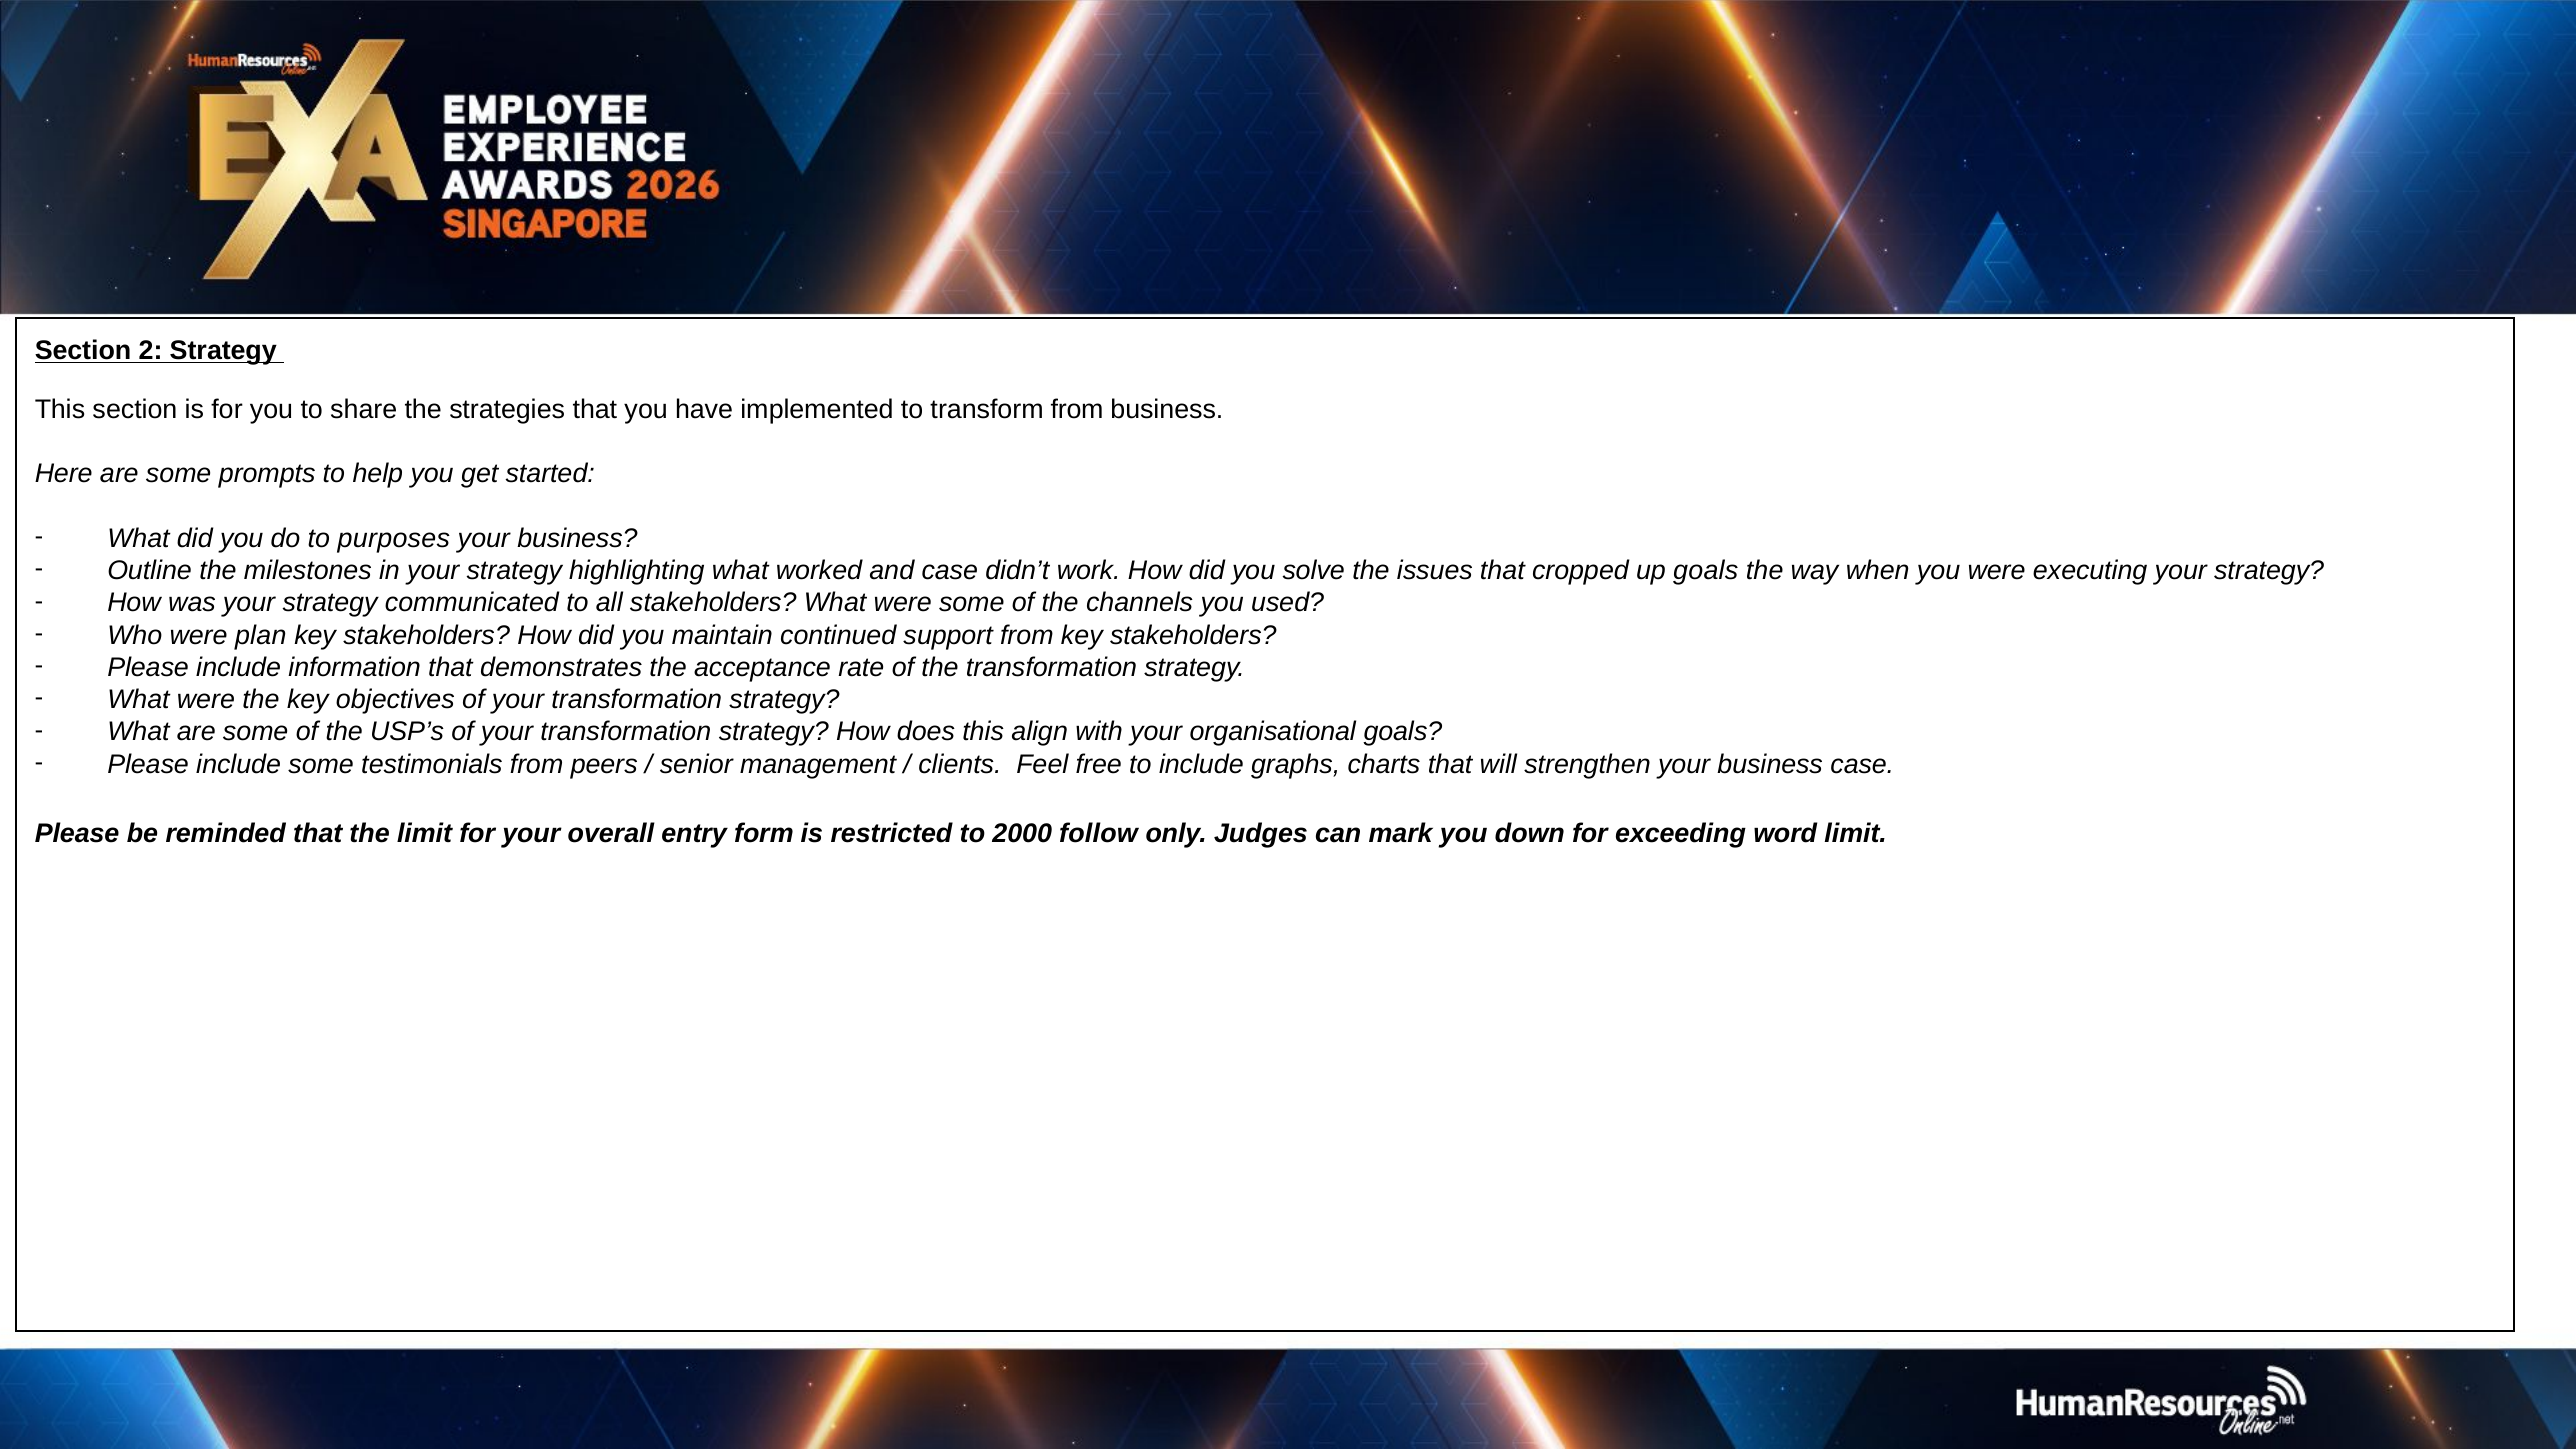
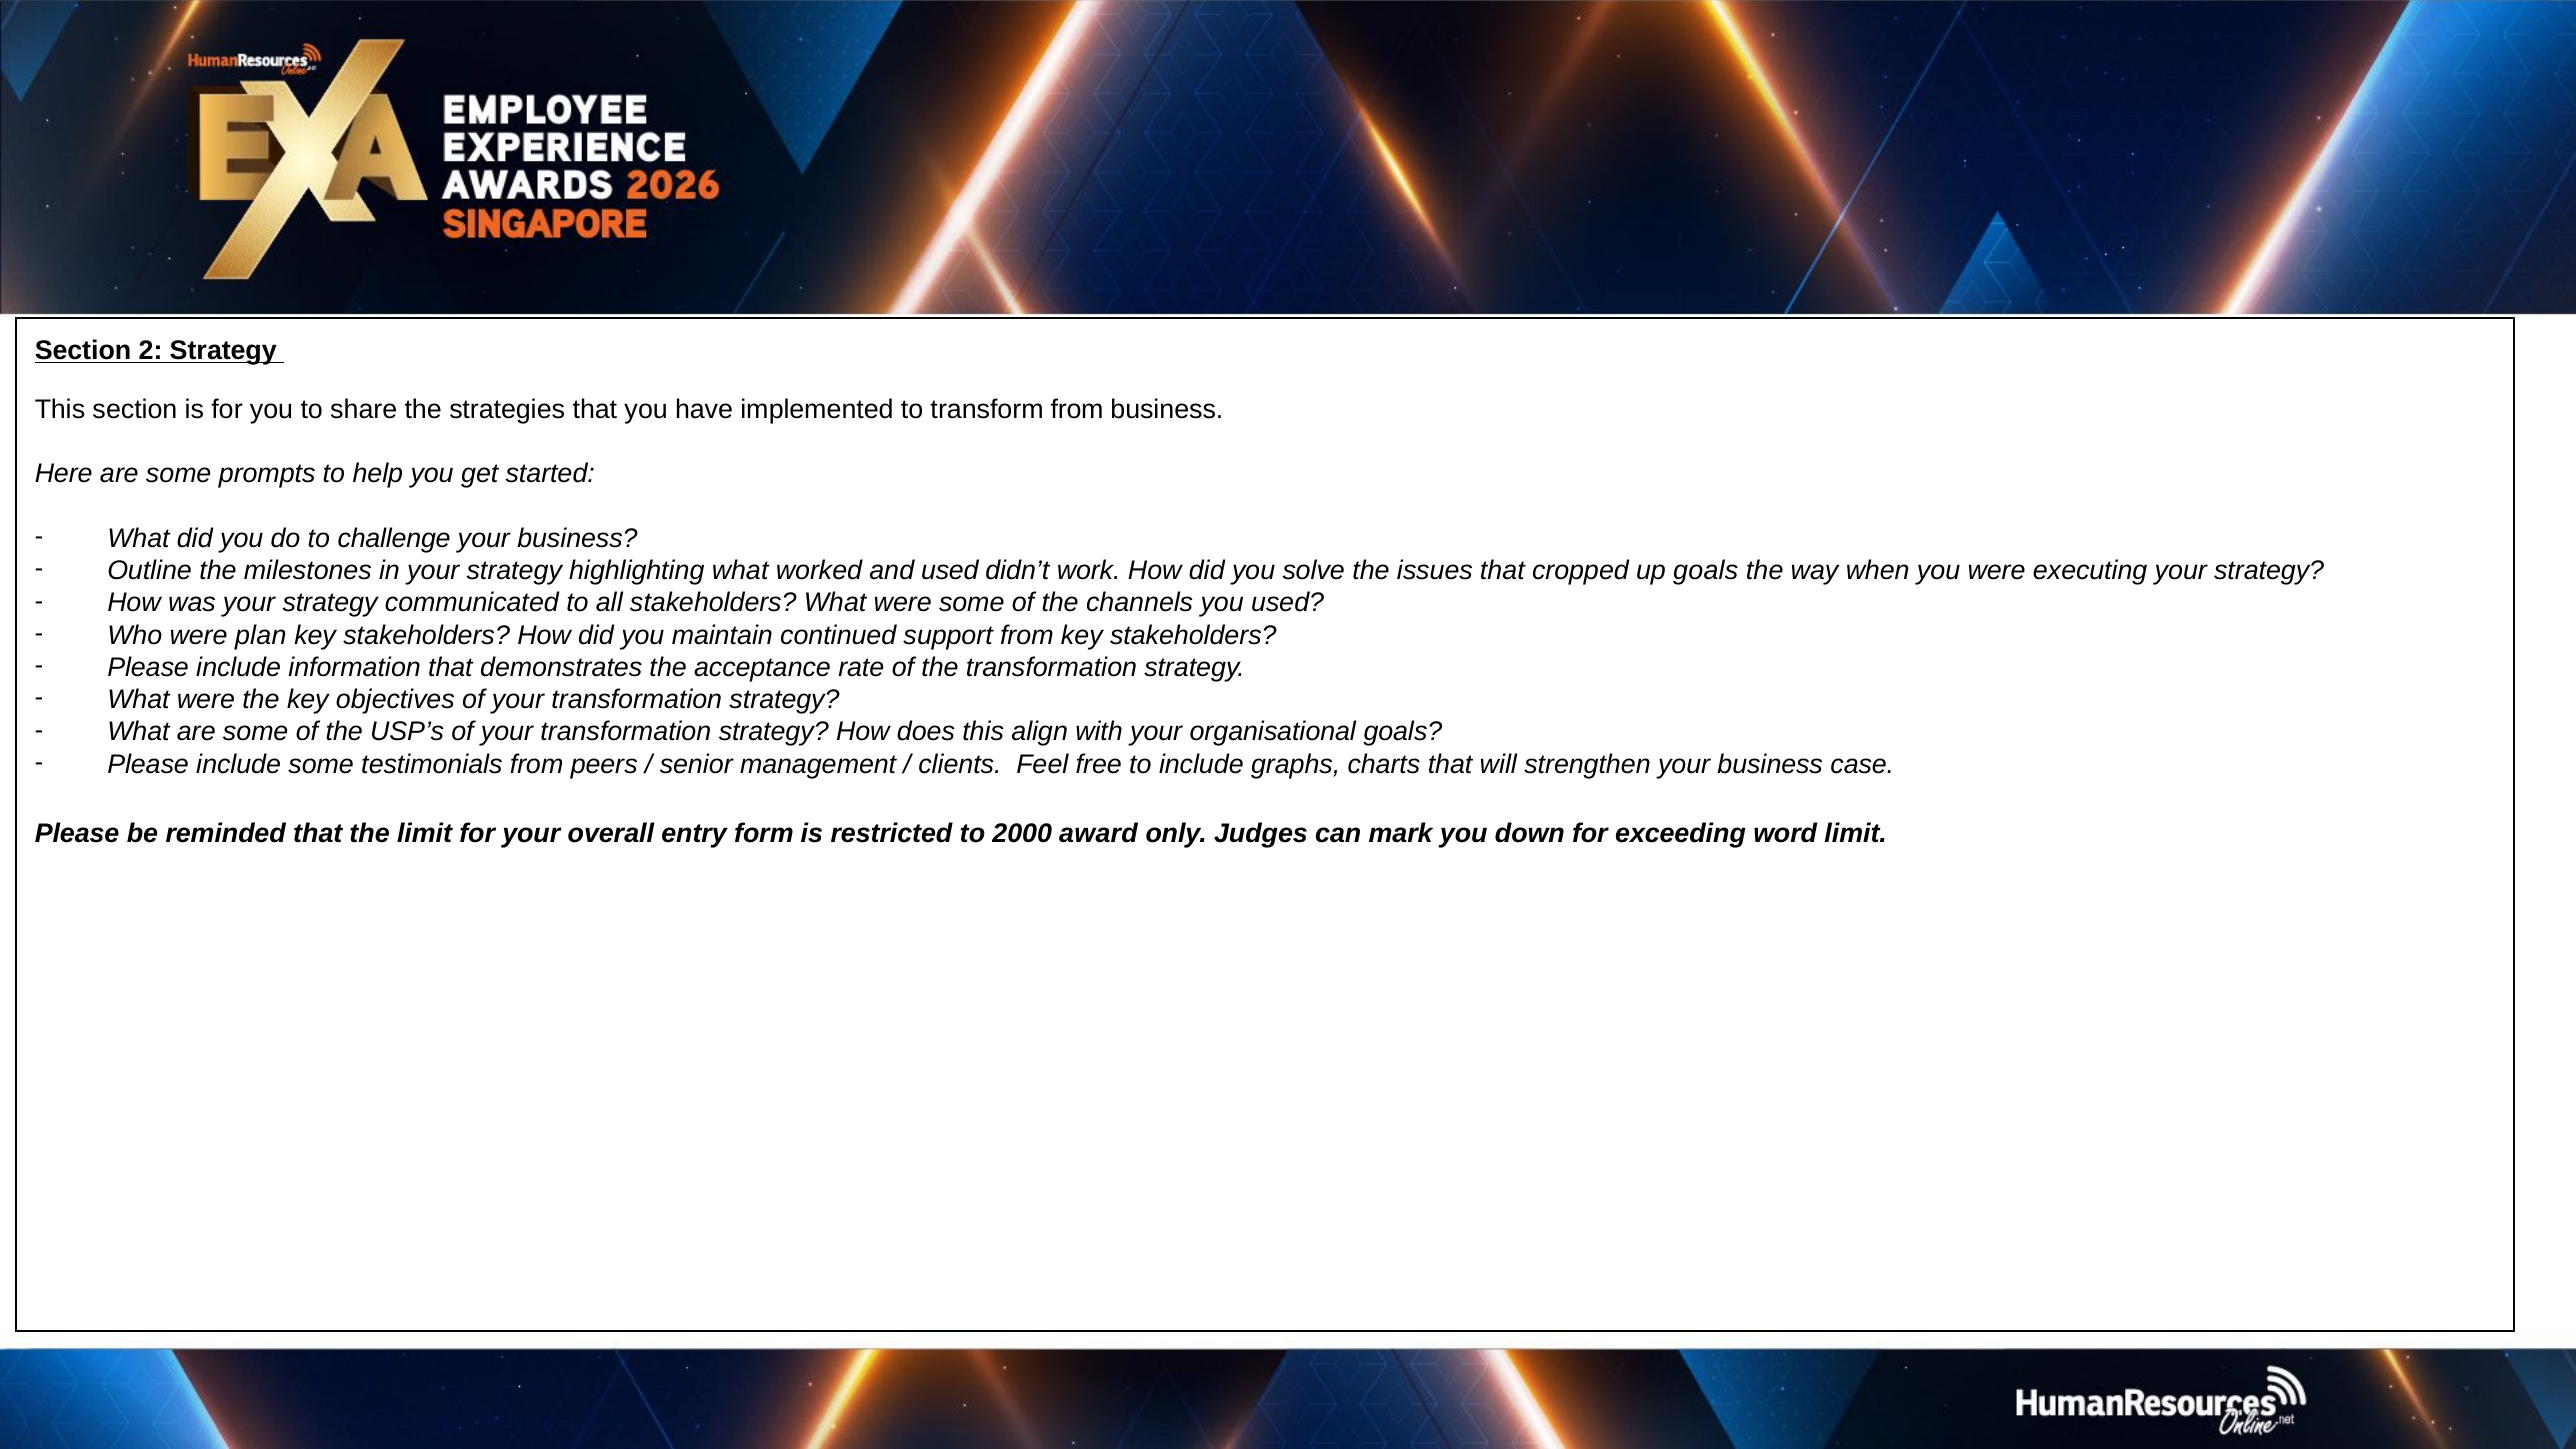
purposes: purposes -> challenge
and case: case -> used
follow: follow -> award
